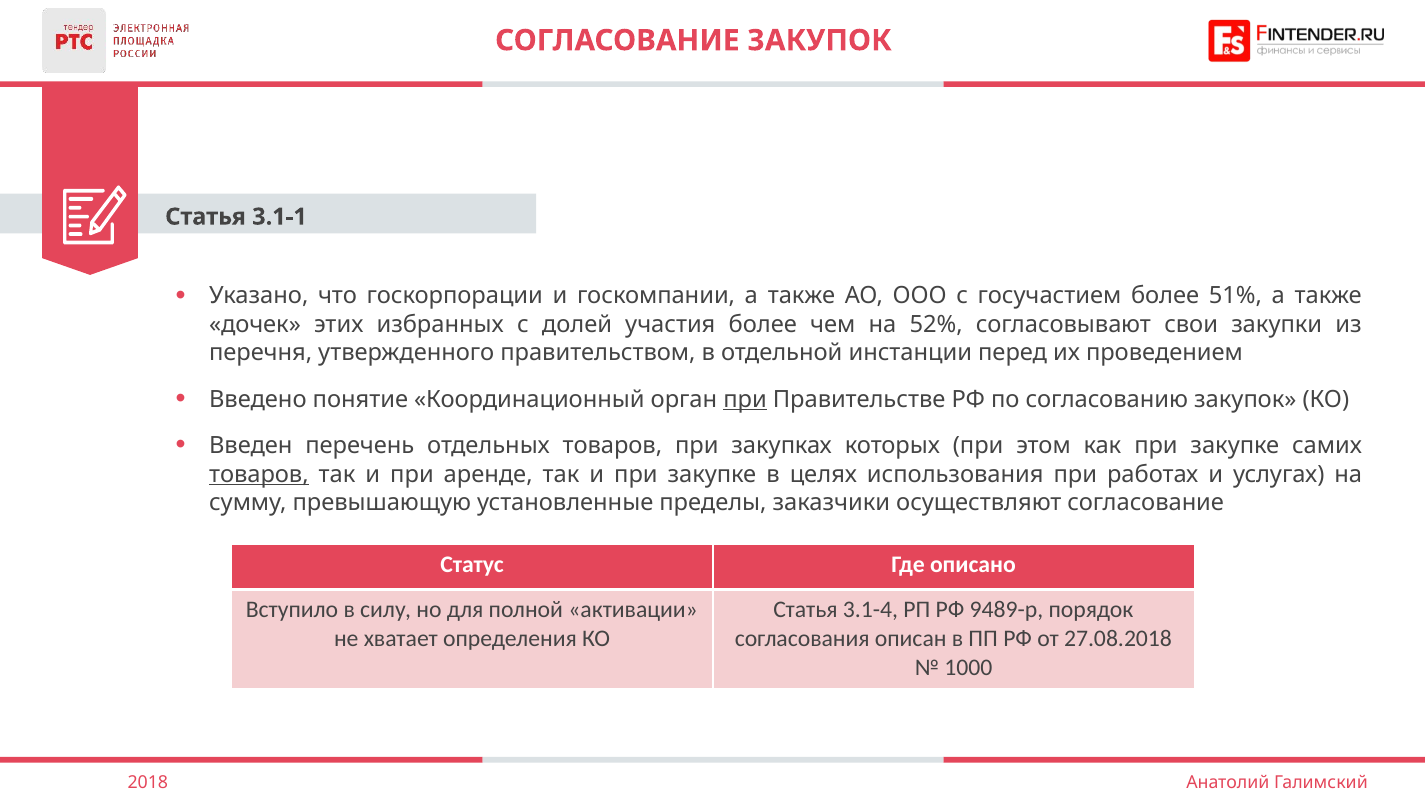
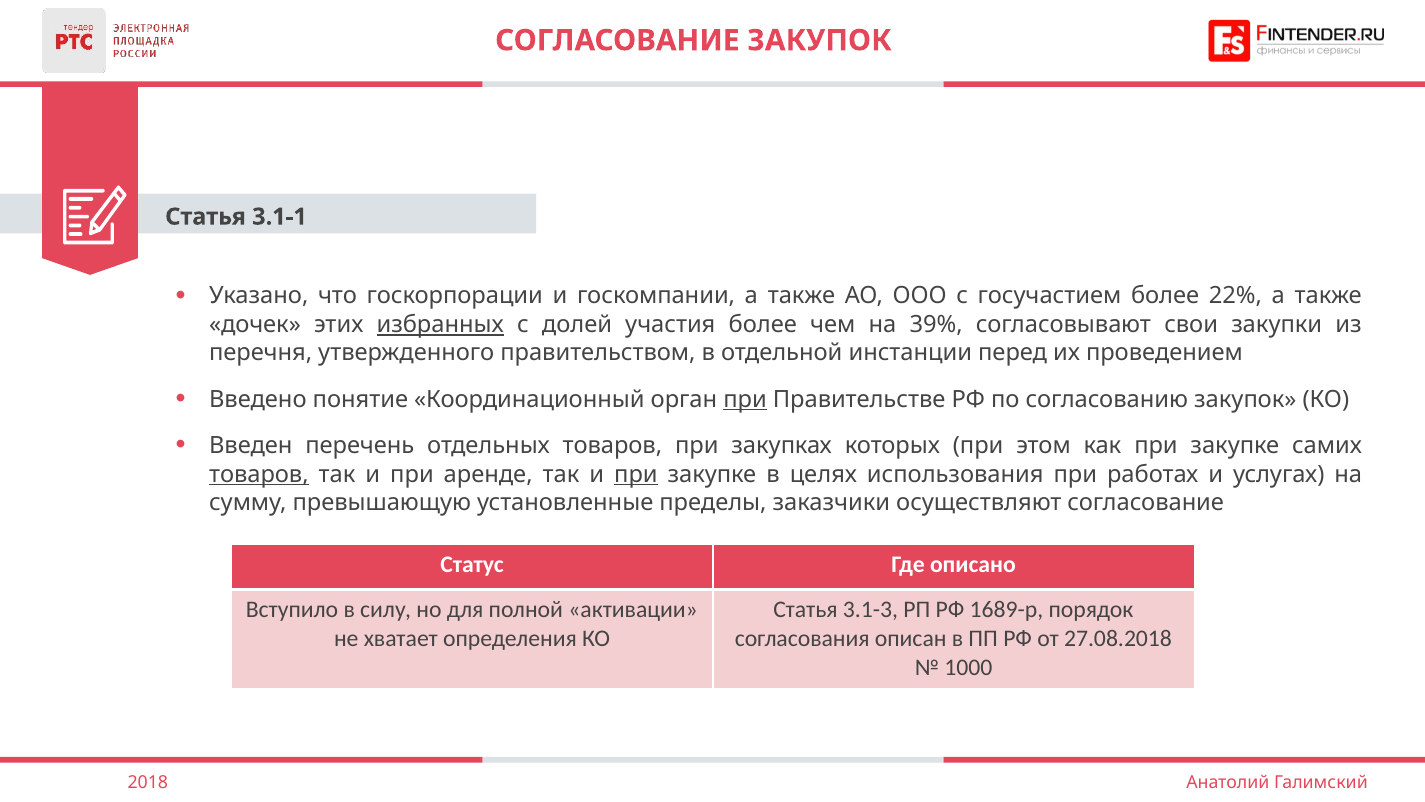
51%: 51% -> 22%
избранных underline: none -> present
52%: 52% -> 39%
при at (636, 474) underline: none -> present
3.1-4: 3.1-4 -> 3.1-3
9489-р: 9489-р -> 1689-р
